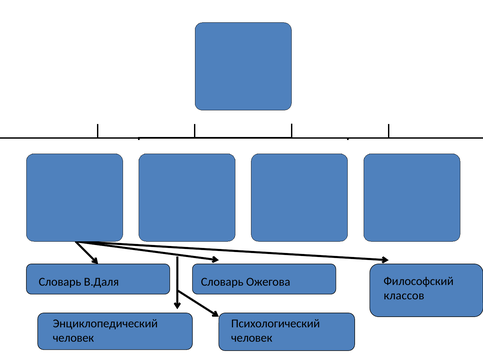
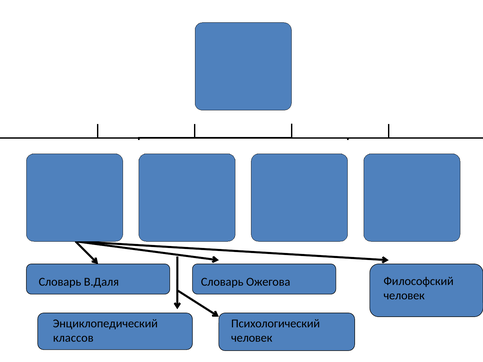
классов at (404, 296): классов -> человек
человек at (73, 338): человек -> классов
